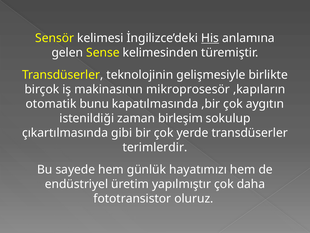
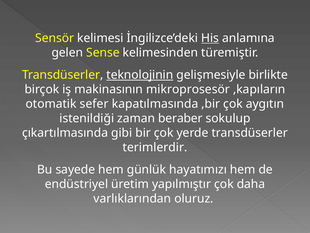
teknolojinin underline: none -> present
bunu: bunu -> sefer
birleşim: birleşim -> beraber
fototransistor: fototransistor -> varlıklarından
